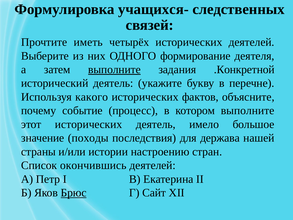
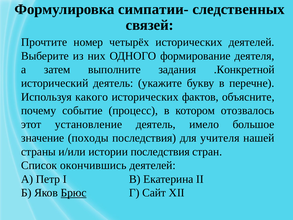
учащихся-: учащихся- -> симпатии-
иметь: иметь -> номер
выполните at (114, 69) underline: present -> none
котором выполните: выполните -> отозвалось
этот исторических: исторических -> установление
держава: держава -> учителя
истории настроению: настроению -> последствия
